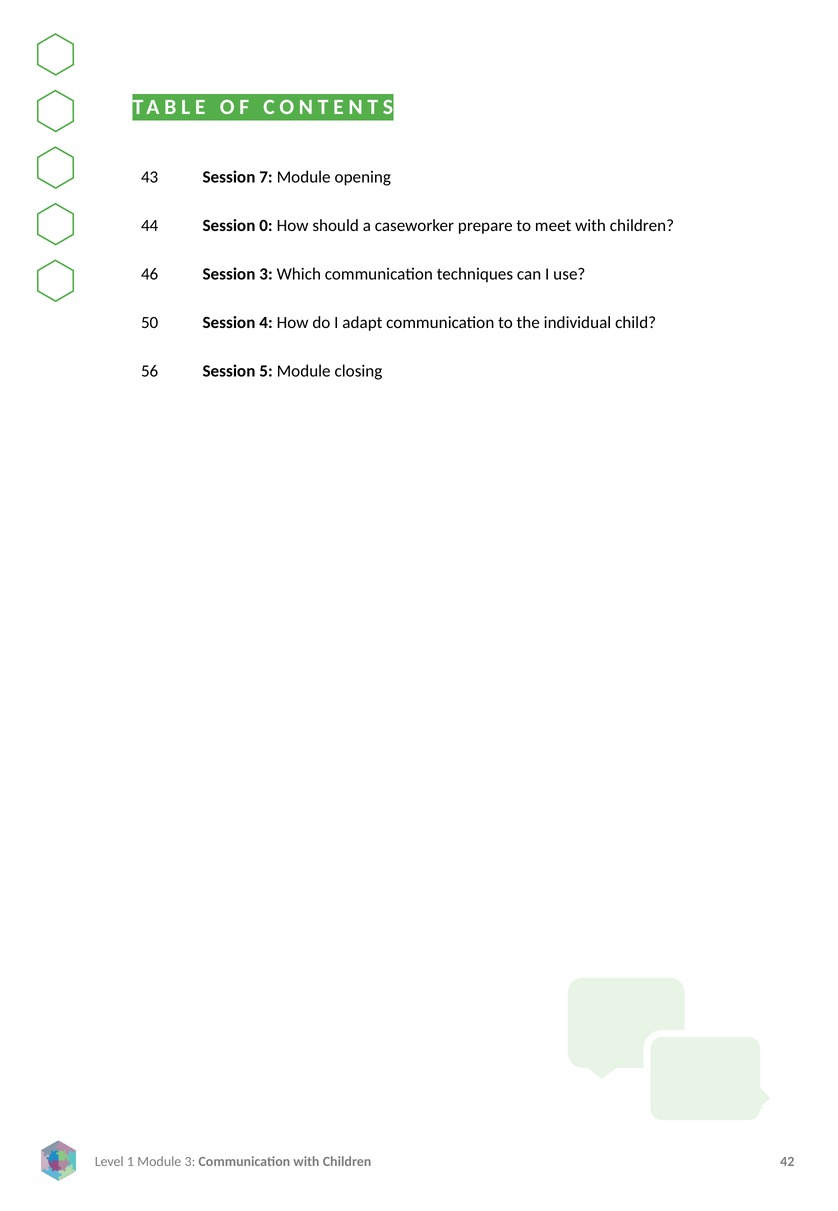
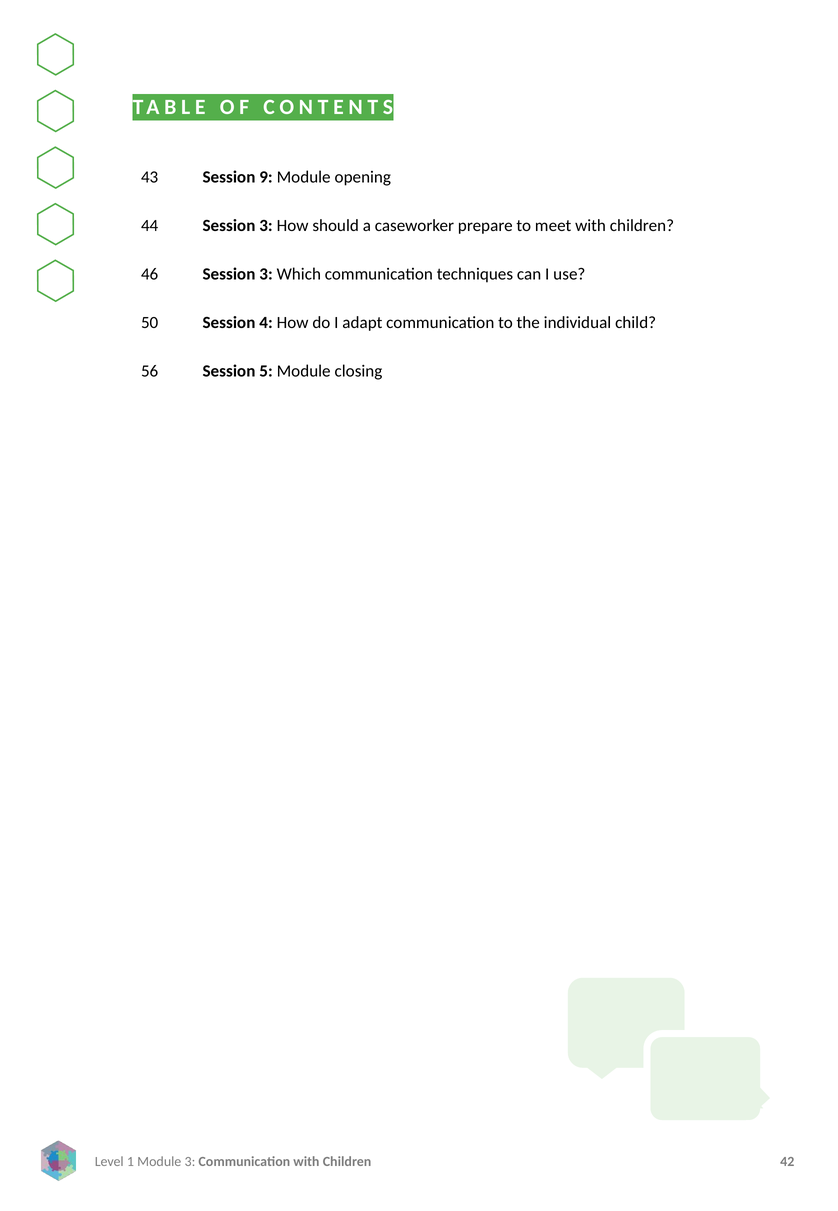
7: 7 -> 9
0 at (266, 225): 0 -> 3
